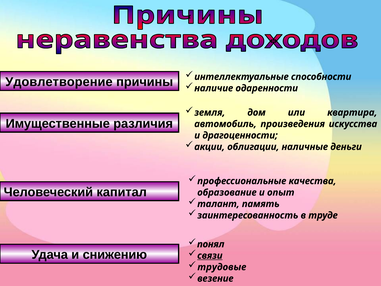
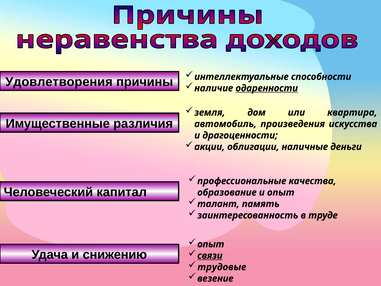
Удовлетворение: Удовлетворение -> Удовлетворения
одаренности underline: none -> present
понял at (211, 244): понял -> опыт
